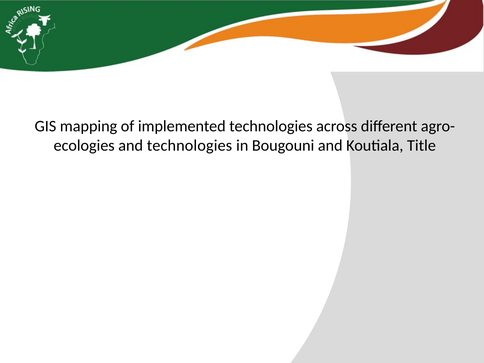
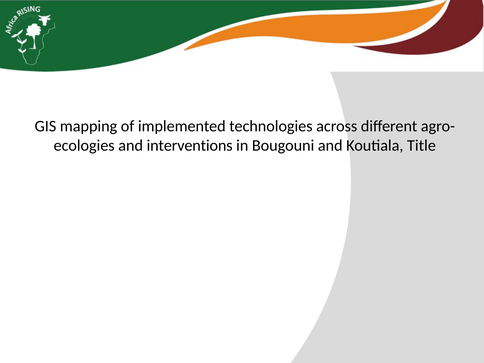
and technologies: technologies -> interventions
